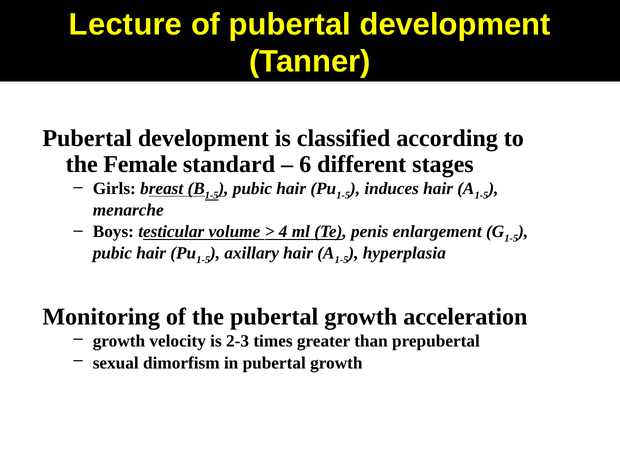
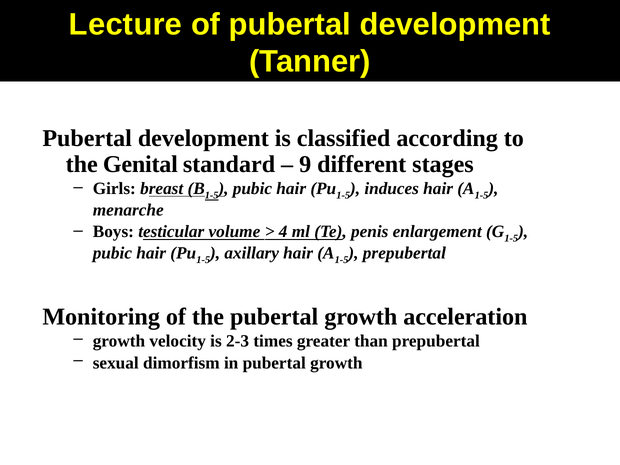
Female: Female -> Genital
6: 6 -> 9
hyperplasia at (404, 253): hyperplasia -> prepubertal
